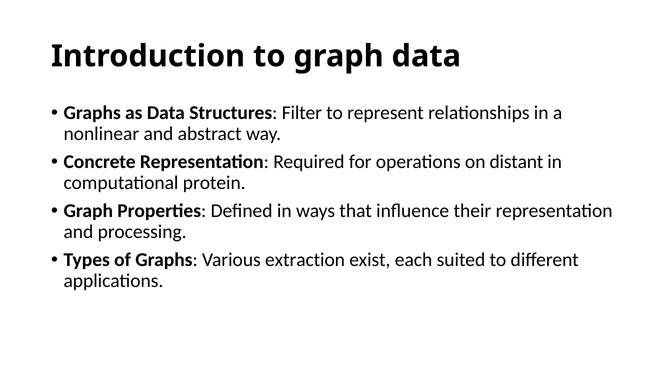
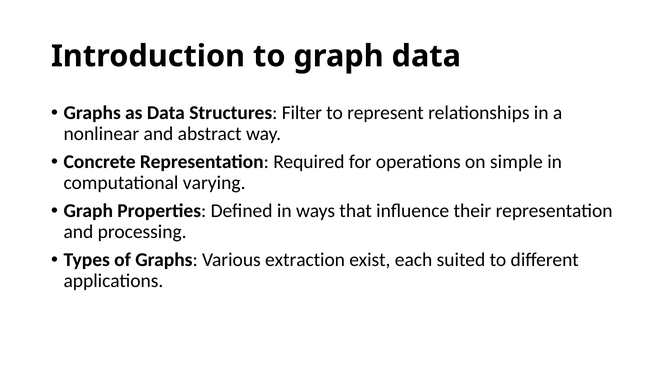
distant: distant -> simple
protein: protein -> varying
